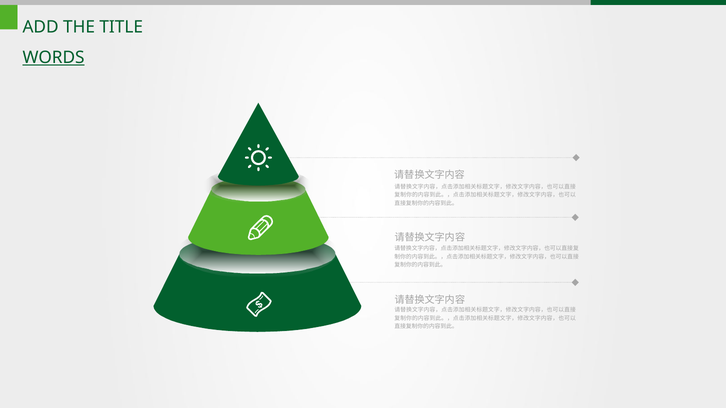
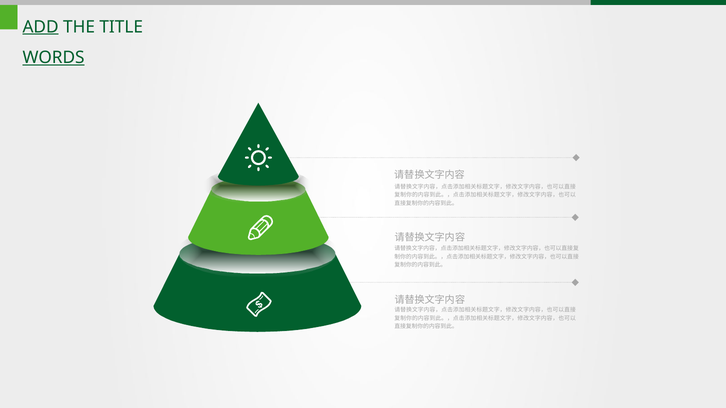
ADD underline: none -> present
